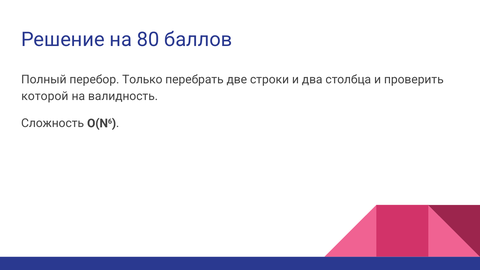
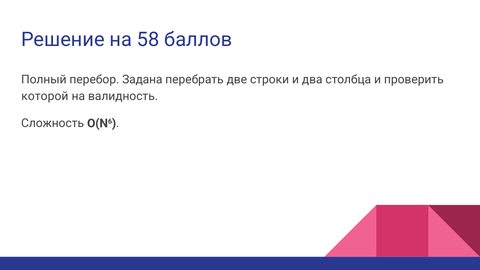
80: 80 -> 58
Только: Только -> Задана
